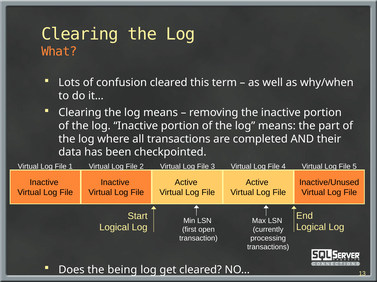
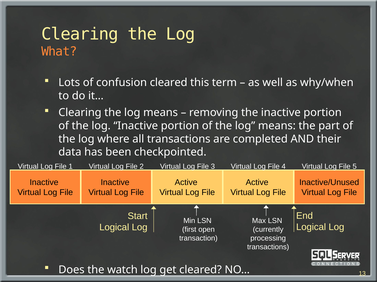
being: being -> watch
